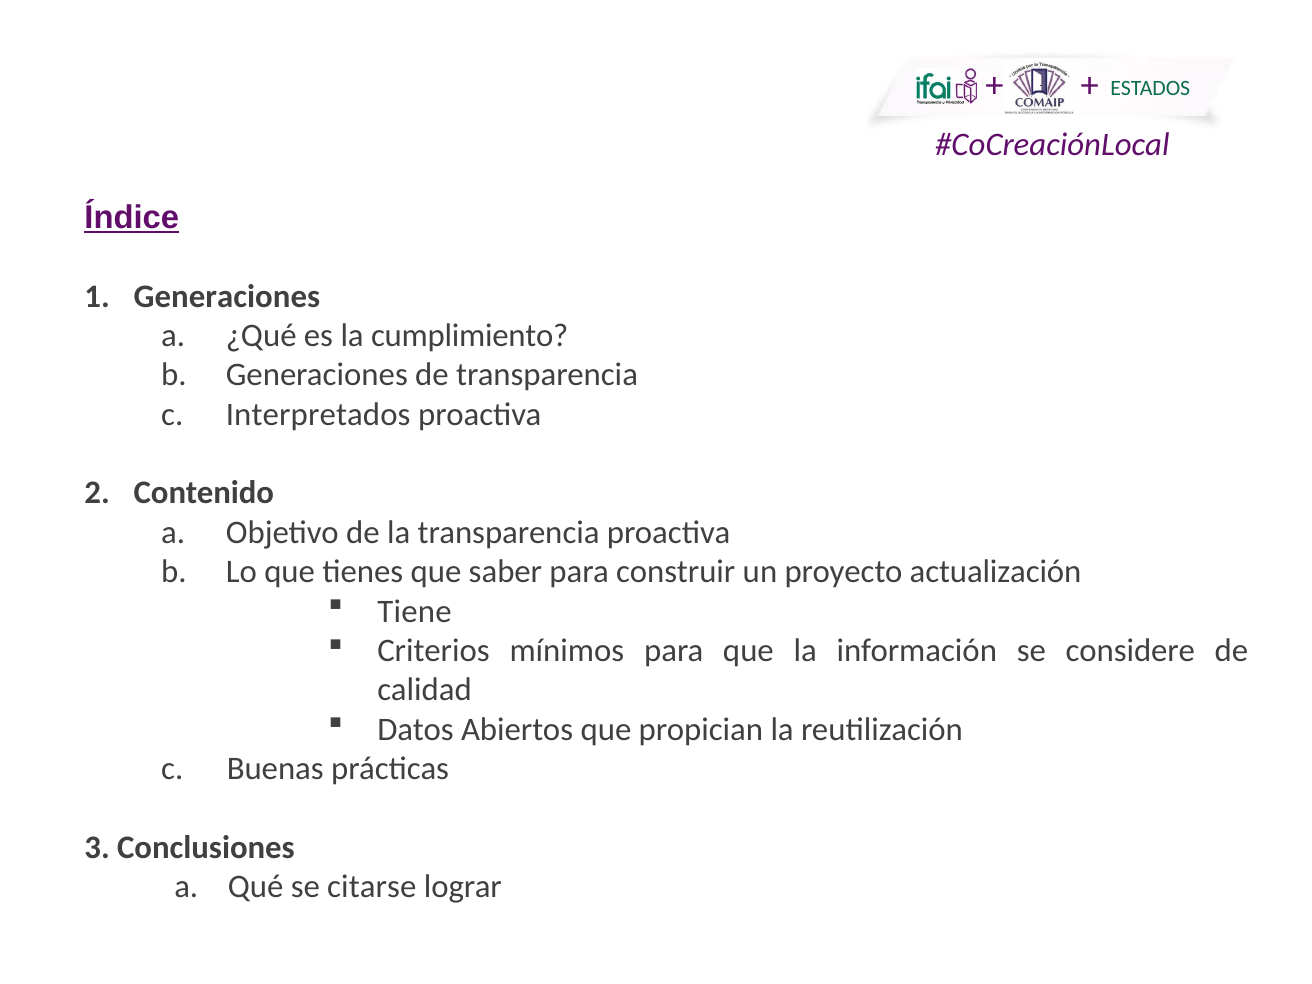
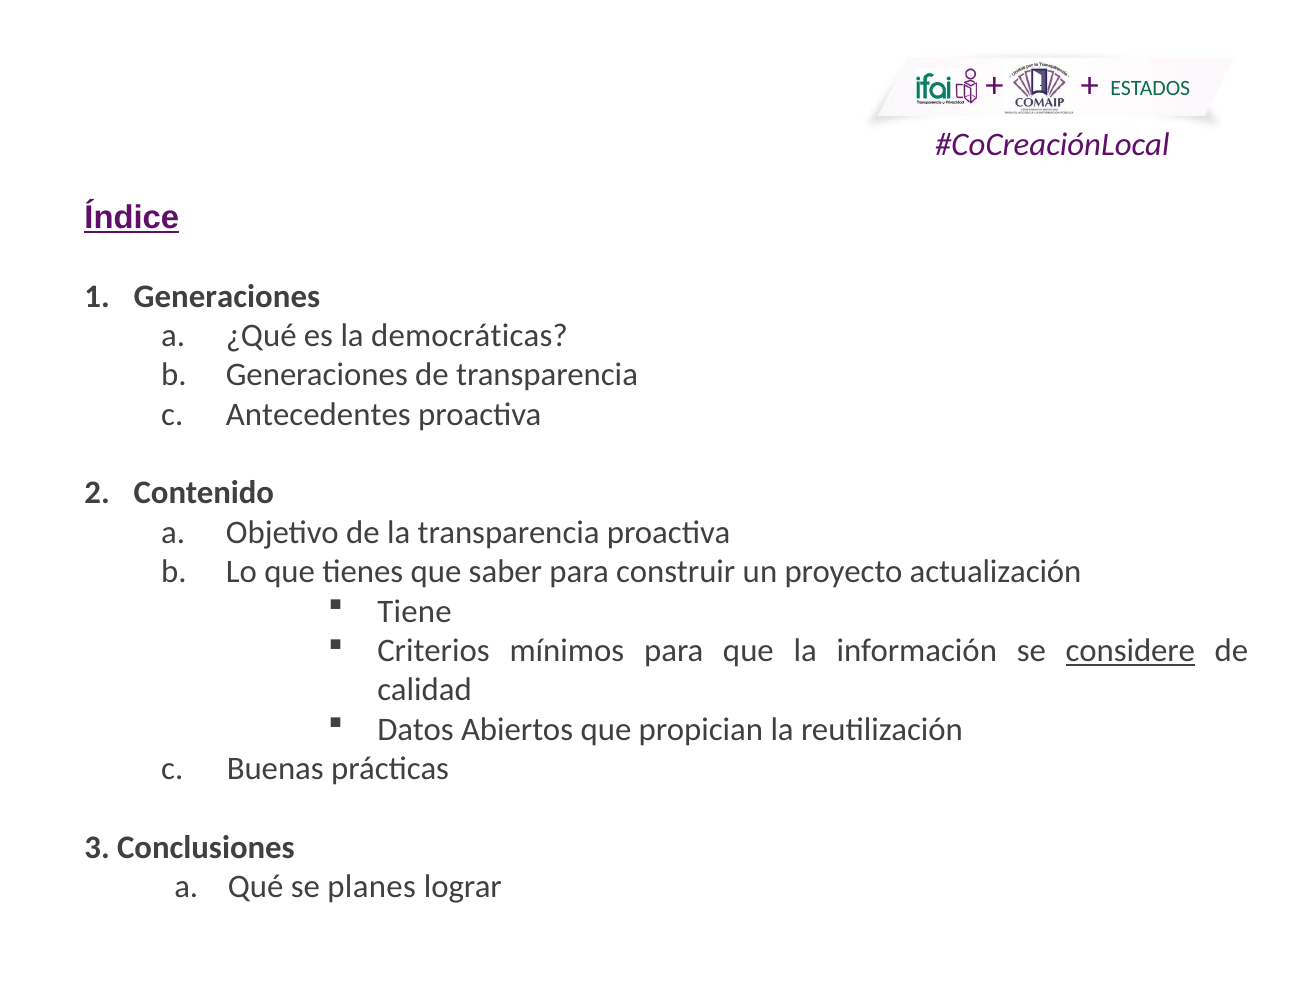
cumplimiento: cumplimiento -> democráticas
Interpretados: Interpretados -> Antecedentes
considere underline: none -> present
citarse: citarse -> planes
